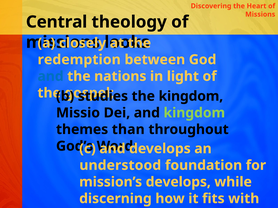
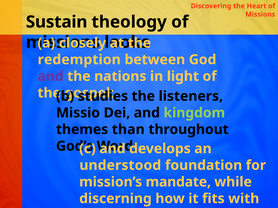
Central: Central -> Sustain
and at (51, 76) colour: blue -> purple
the kingdom: kingdom -> listeners
mission’s develops: develops -> mandate
